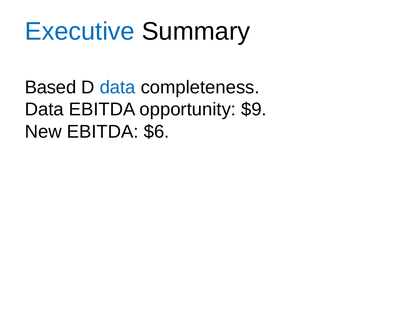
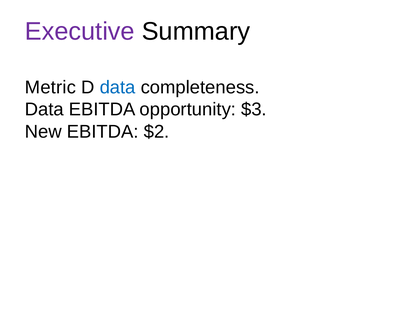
Executive colour: blue -> purple
Based: Based -> Metric
$9: $9 -> $3
$6: $6 -> $2
